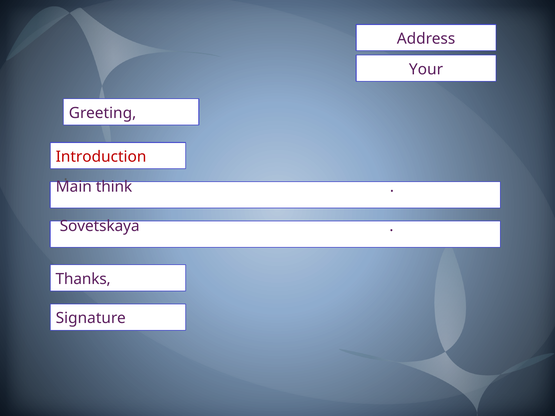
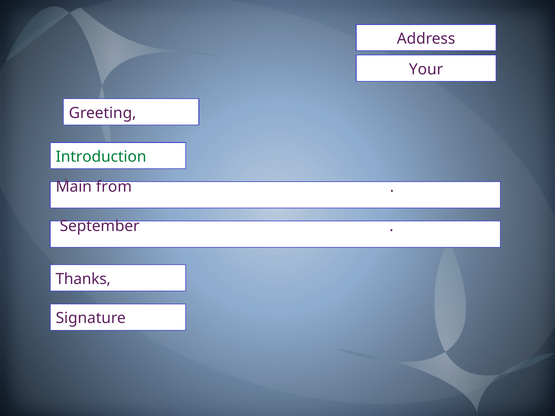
Introduction colour: red -> green
think: think -> from
Sovetskaya: Sovetskaya -> September
